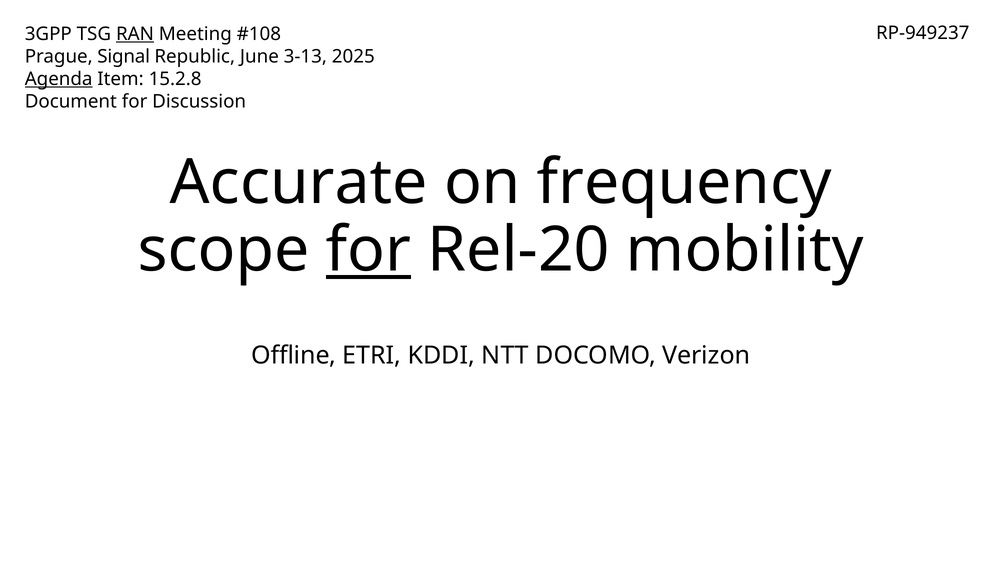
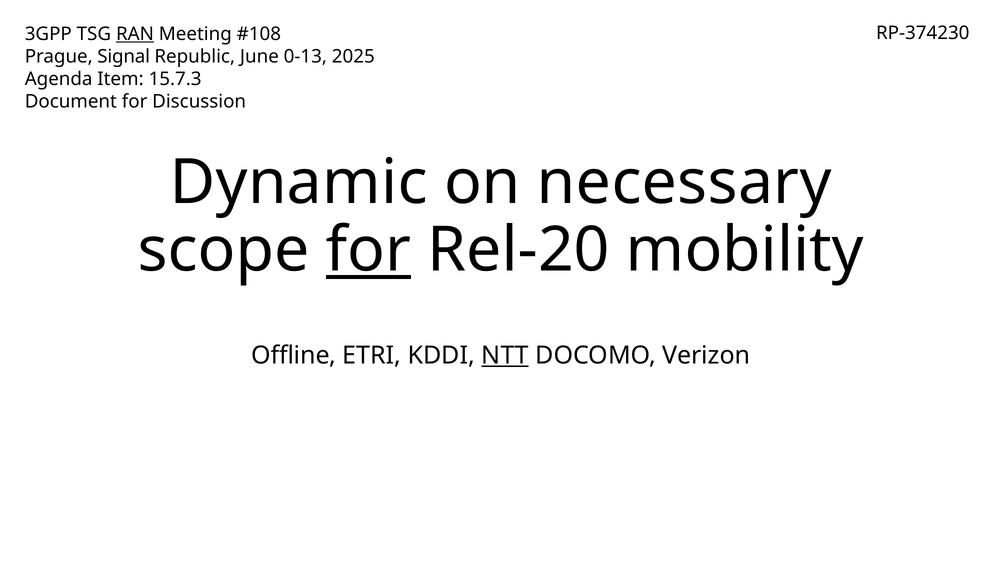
RP-949237: RP-949237 -> RP-374230
3-13: 3-13 -> 0-13
Agenda underline: present -> none
15.2.8: 15.2.8 -> 15.7.3
Accurate: Accurate -> Dynamic
frequency: frequency -> necessary
NTT underline: none -> present
